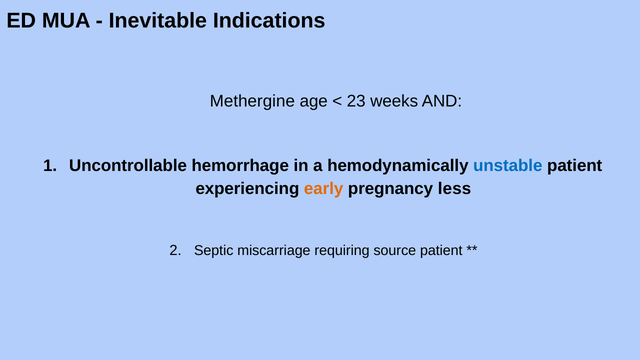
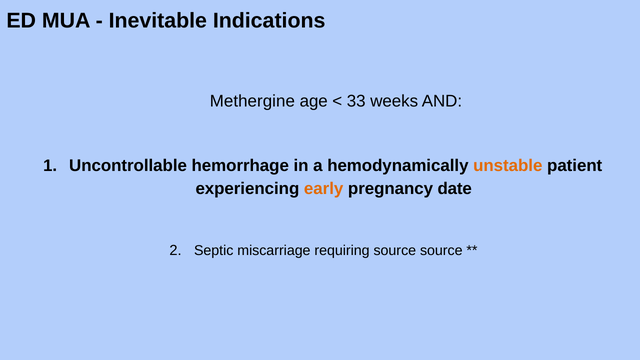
23: 23 -> 33
unstable colour: blue -> orange
less: less -> date
source patient: patient -> source
